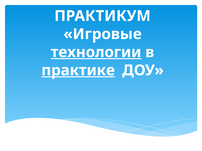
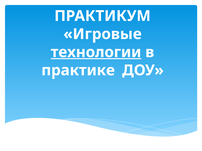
практике underline: present -> none
